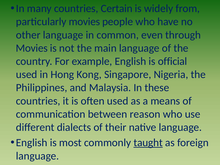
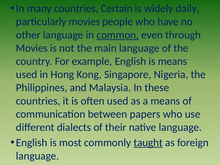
from: from -> daily
common underline: none -> present
is official: official -> means
reason: reason -> papers
